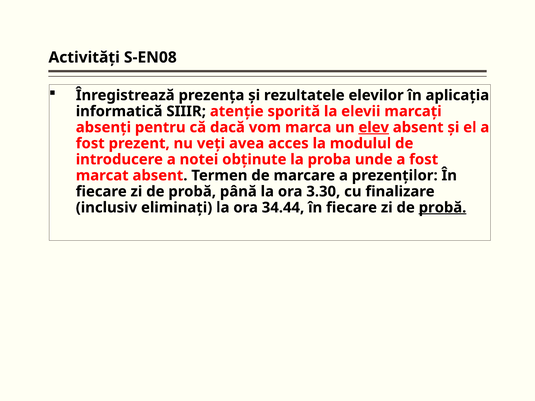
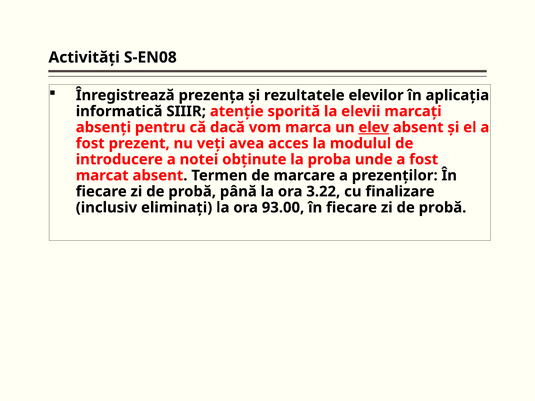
3.30: 3.30 -> 3.22
34.44: 34.44 -> 93.00
probă at (443, 208) underline: present -> none
